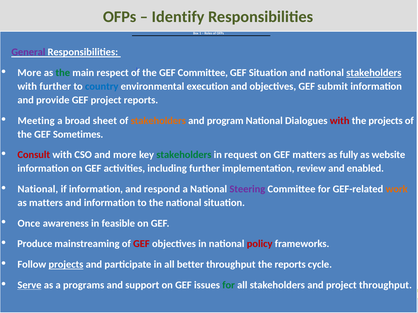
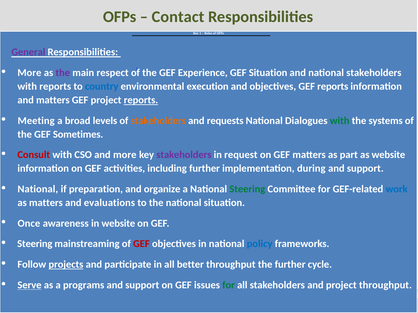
Identify: Identify -> Contact
the at (63, 73) colour: green -> purple
GEF Committee: Committee -> Experience
stakeholders at (374, 73) underline: present -> none
with further: further -> reports
GEF submit: submit -> reports
and provide: provide -> matters
reports at (141, 100) underline: none -> present
sheet: sheet -> levels
program: program -> requests
with at (340, 121) colour: red -> green
the projects: projects -> systems
stakeholders at (184, 155) colour: green -> purple
fully: fully -> part
review: review -> during
enabled at (365, 169): enabled -> support
if information: information -> preparation
respond: respond -> organize
Steering at (247, 189) colour: purple -> green
work colour: orange -> blue
and information: information -> evaluations
in feasible: feasible -> website
Produce at (35, 244): Produce -> Steering
policy colour: red -> blue
the reports: reports -> further
